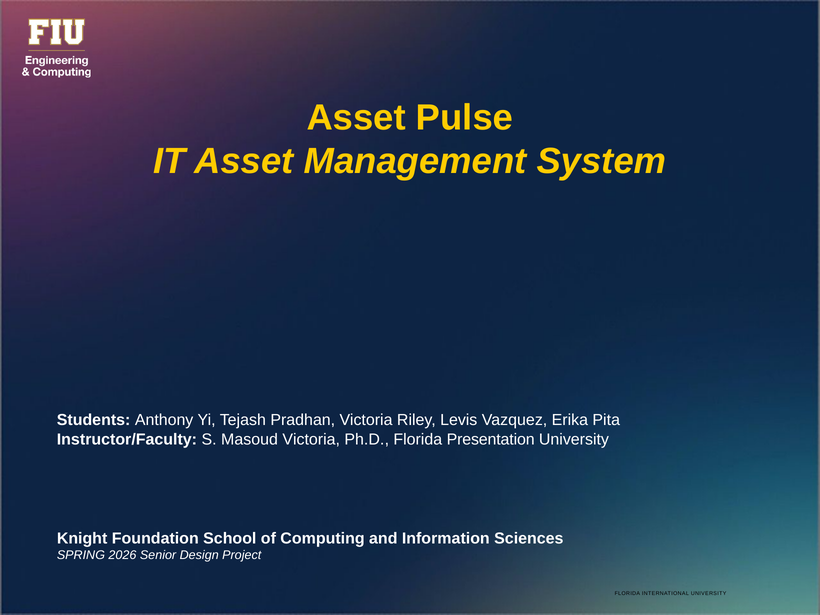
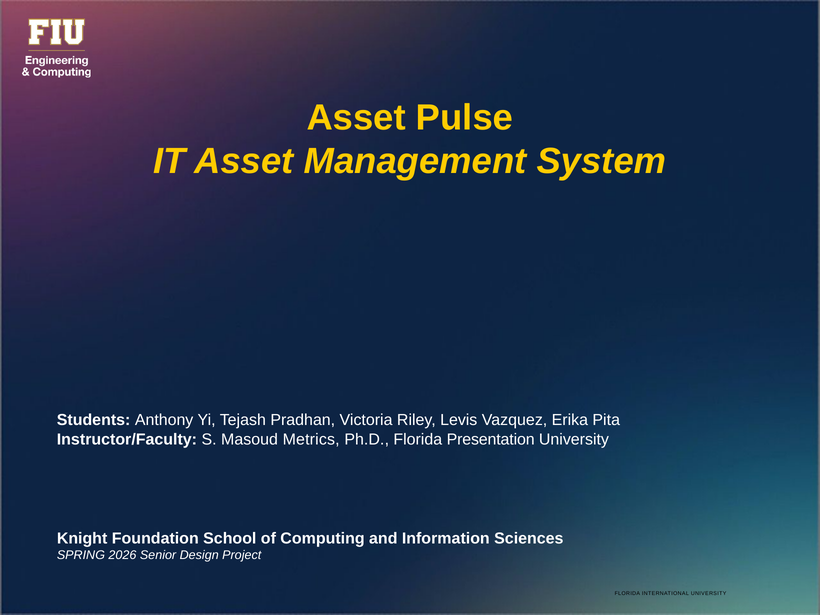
Masoud Victoria: Victoria -> Metrics
